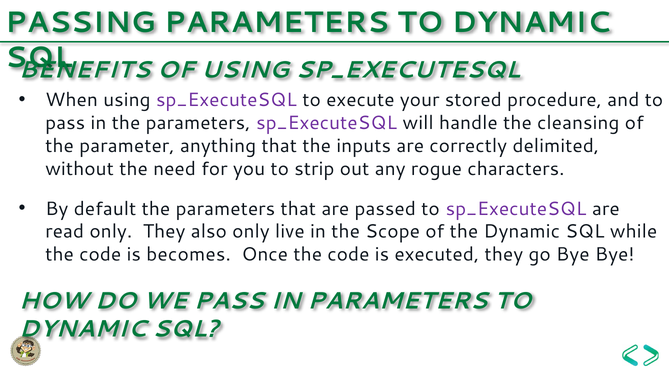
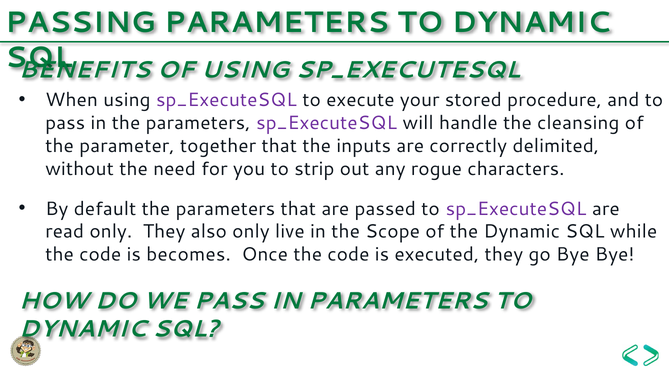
anything: anything -> together
